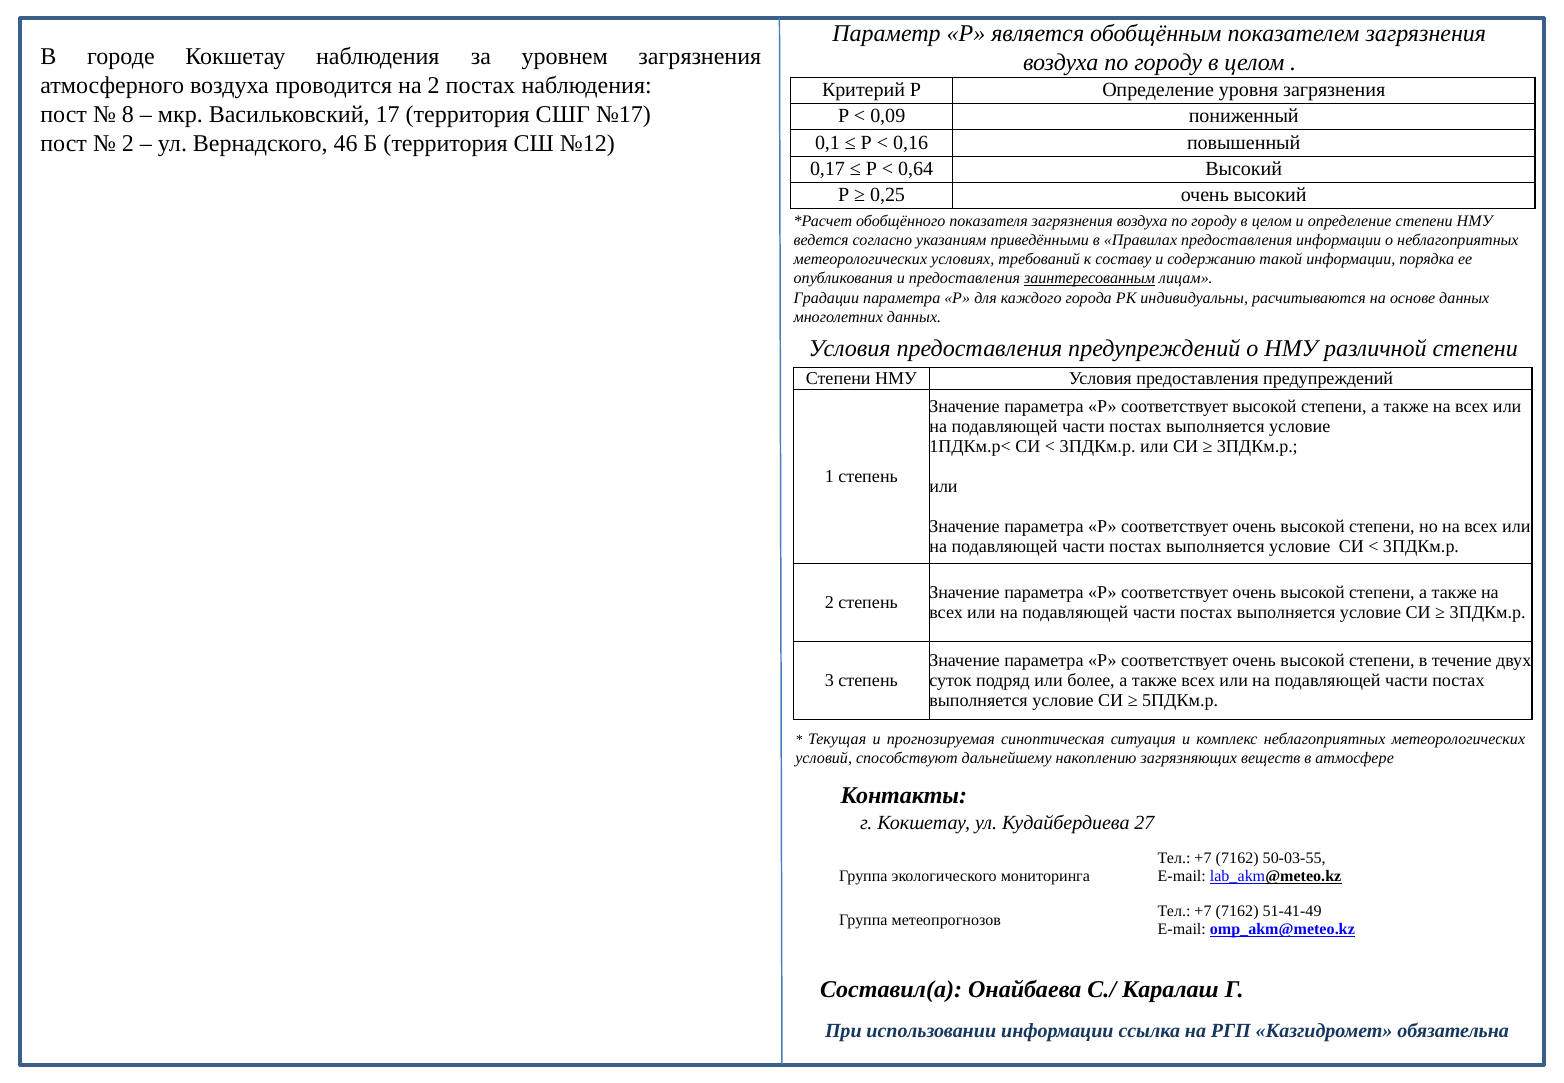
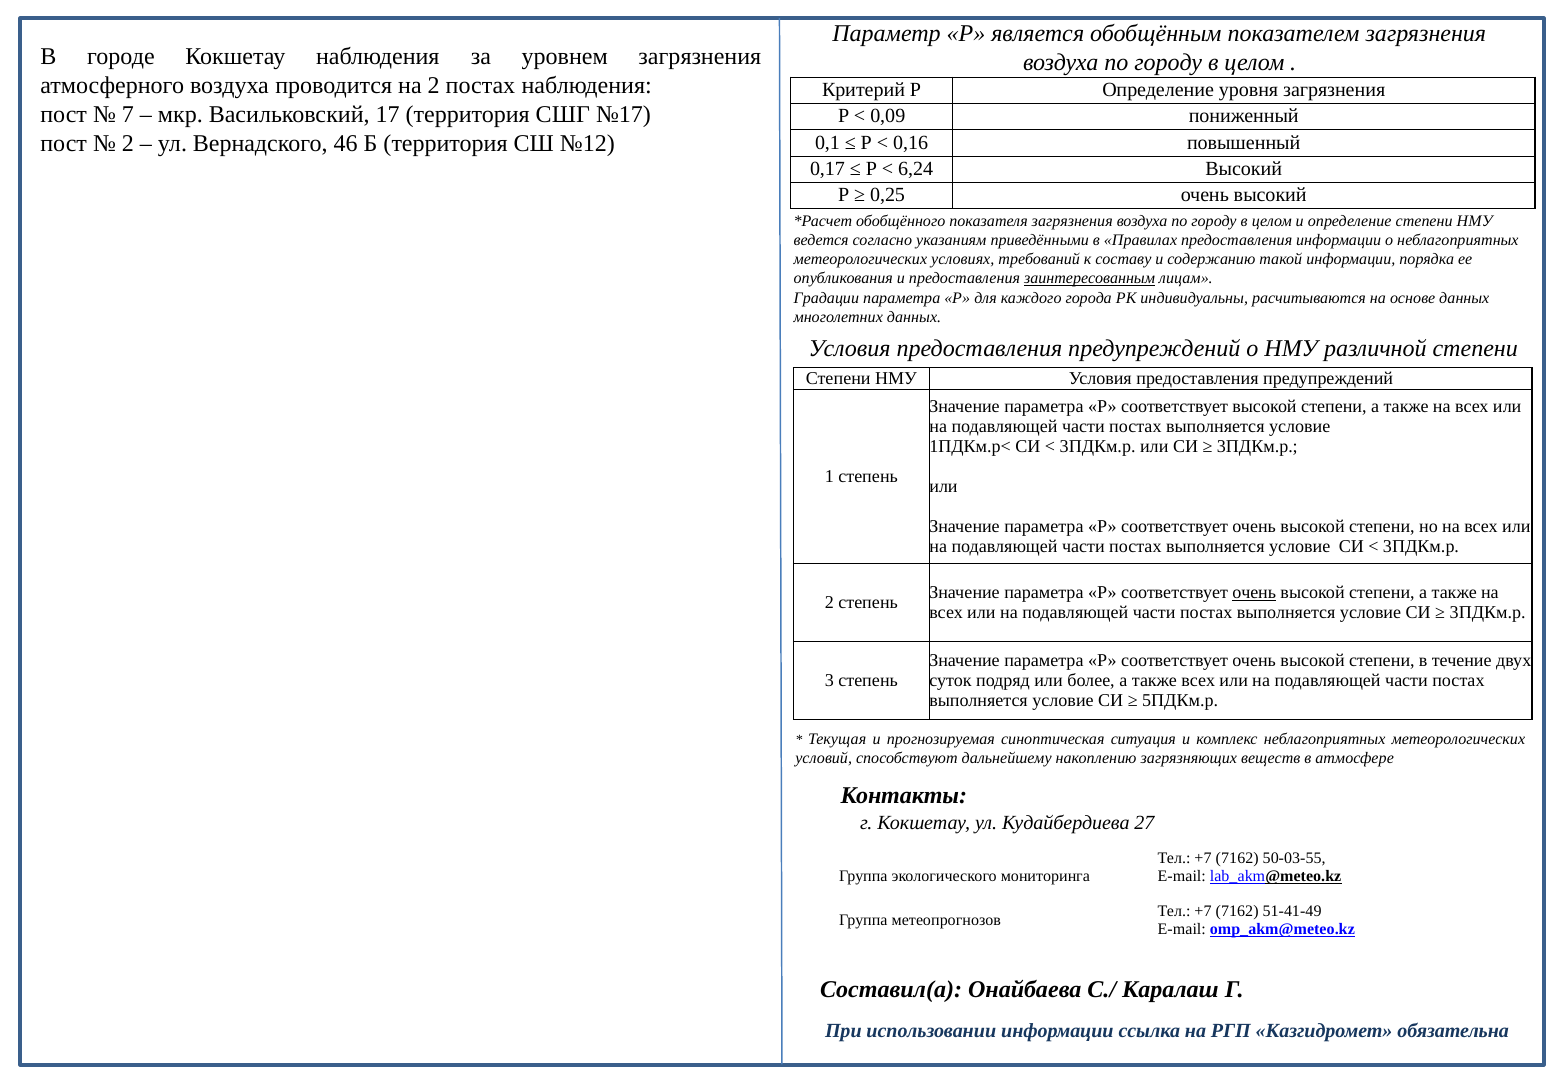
8: 8 -> 7
0,64: 0,64 -> 6,24
очень at (1254, 592) underline: none -> present
